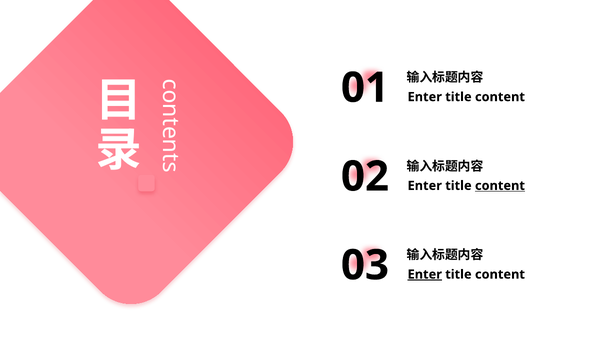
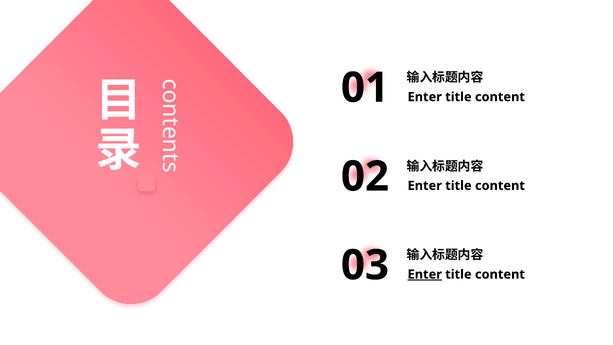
content at (500, 186) underline: present -> none
